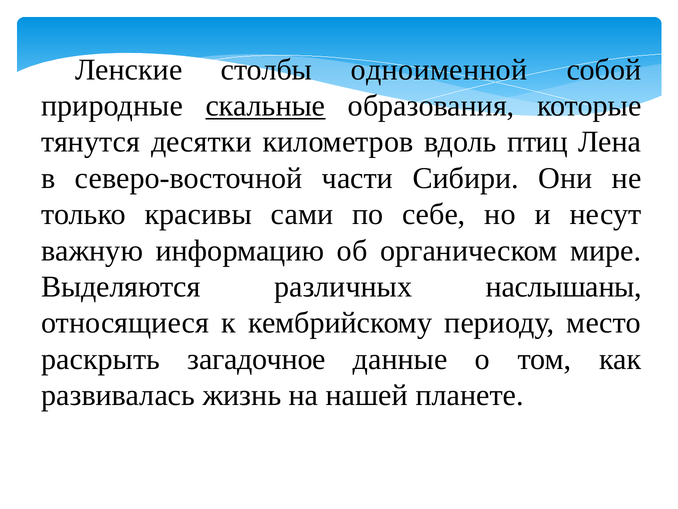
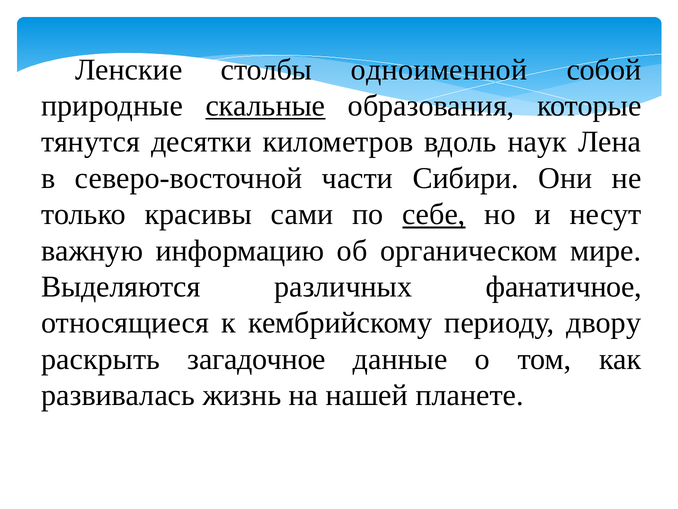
птиц: птиц -> наук
себе underline: none -> present
наслышаны: наслышаны -> фанатичное
место: место -> двору
